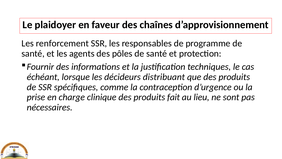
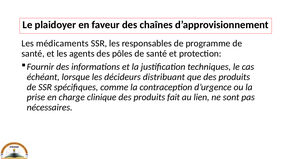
renforcement: renforcement -> médicaments
lieu: lieu -> lien
